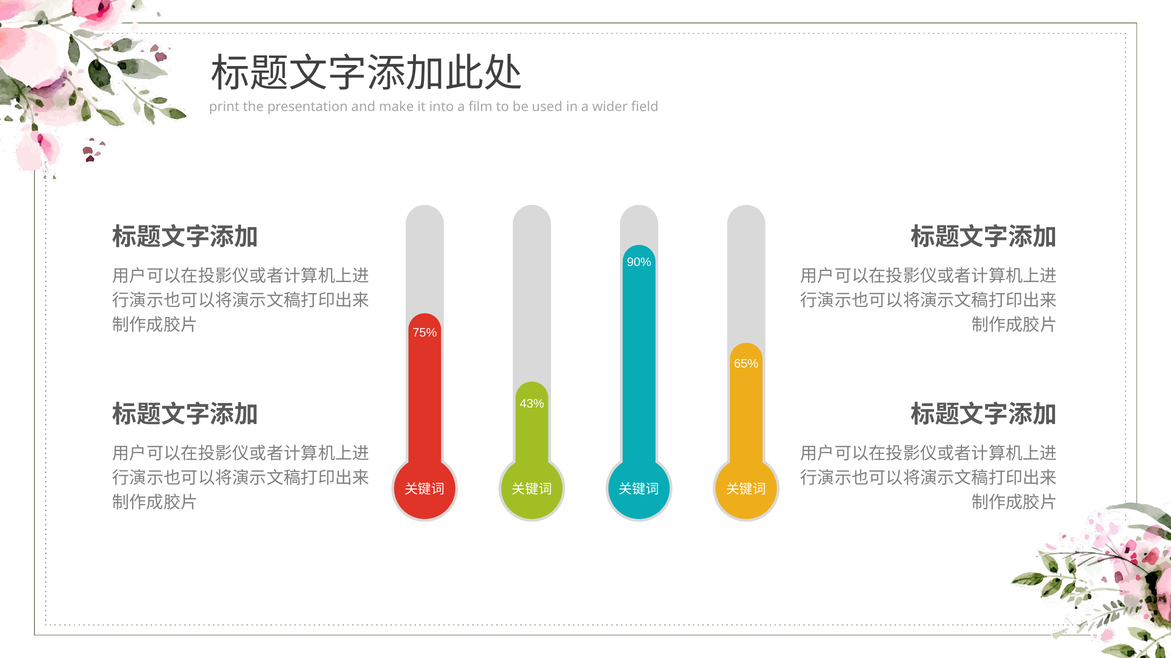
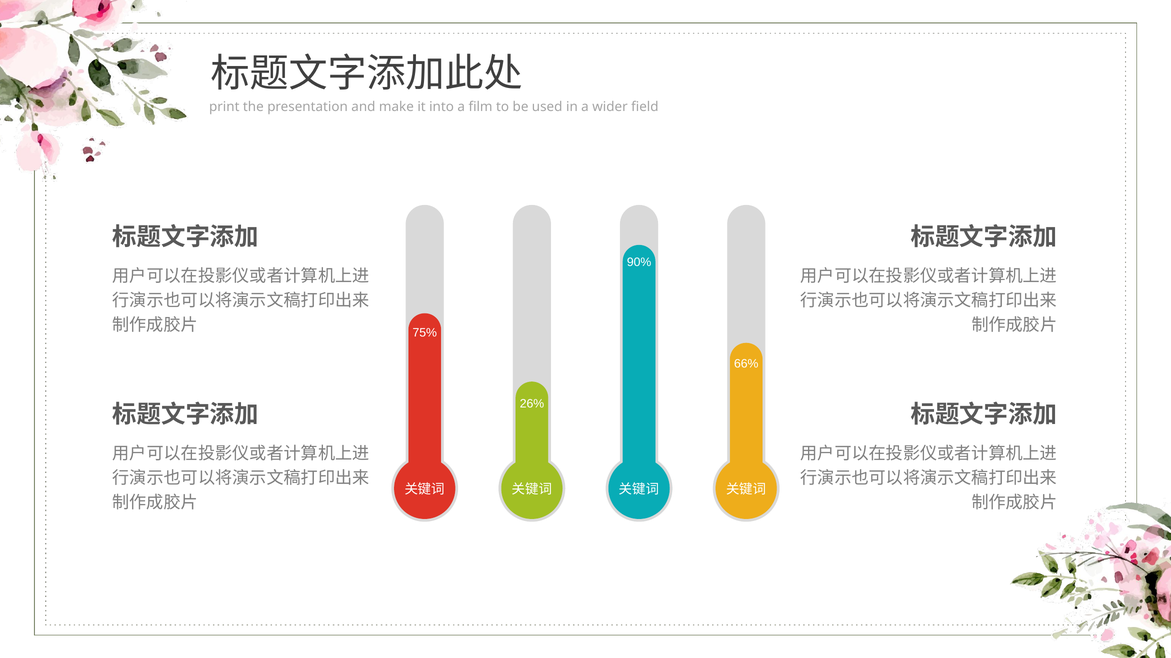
65%: 65% -> 66%
43%: 43% -> 26%
